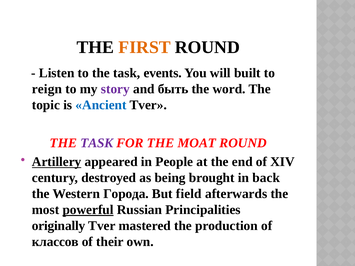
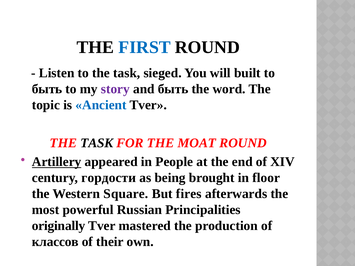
FIRST colour: orange -> blue
events: events -> sieged
reign at (47, 89): reign -> быть
TASK at (97, 143) colour: purple -> black
destroyed: destroyed -> гордости
back: back -> floor
Города: Города -> Square
field: field -> fires
powerful underline: present -> none
